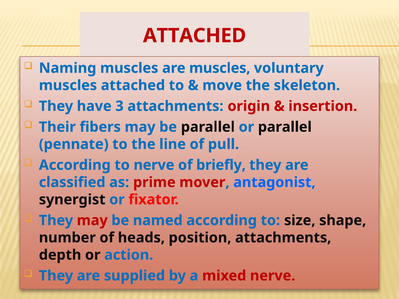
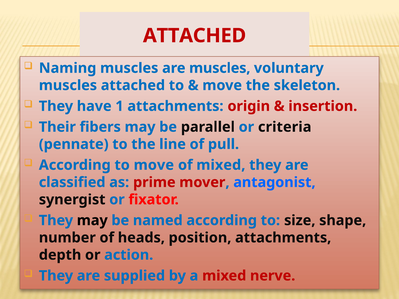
3: 3 -> 1
or parallel: parallel -> criteria
to nerve: nerve -> move
of briefly: briefly -> mixed
may at (92, 221) colour: red -> black
